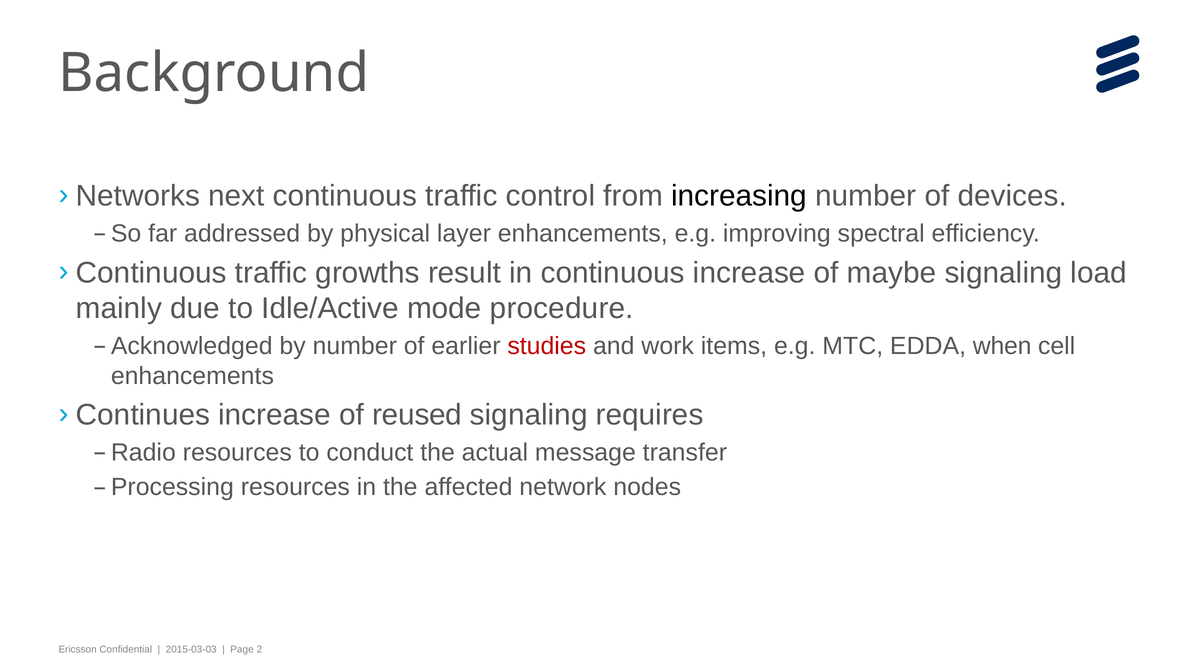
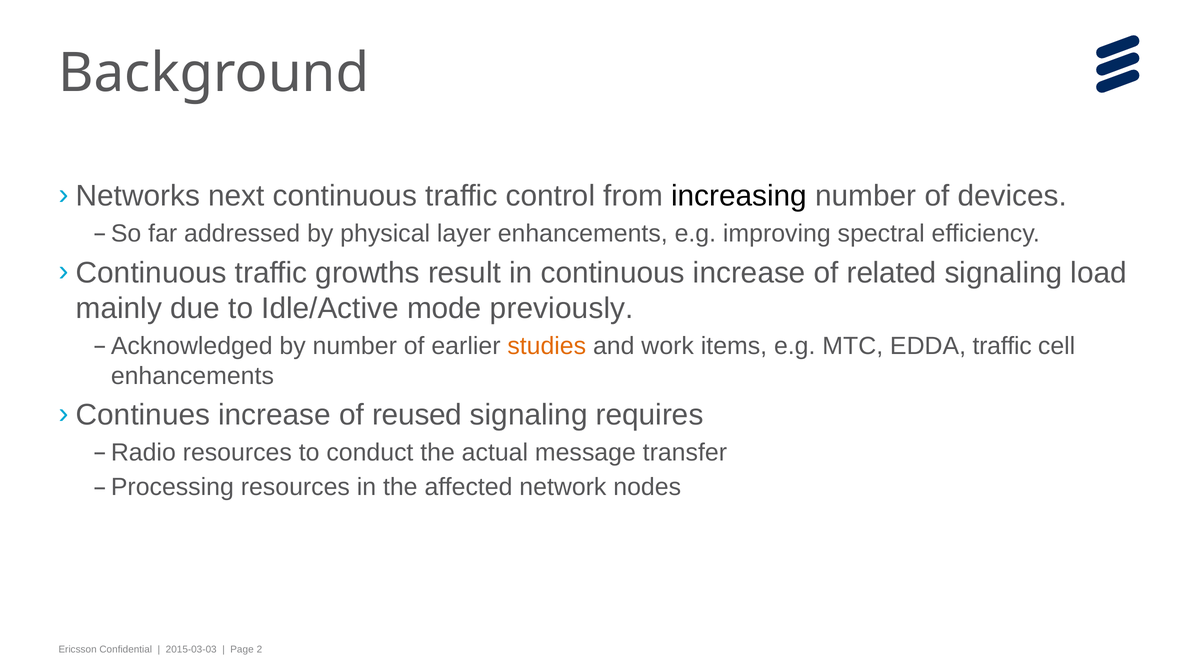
maybe: maybe -> related
procedure: procedure -> previously
studies colour: red -> orange
EDDA when: when -> traffic
